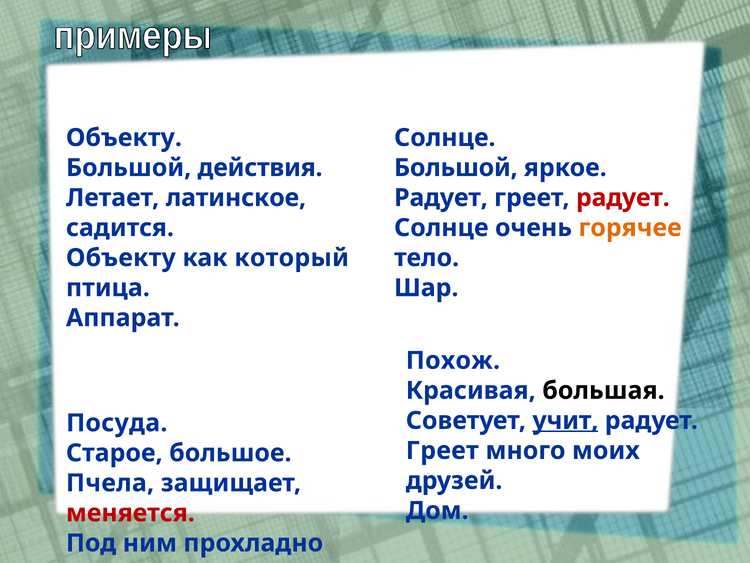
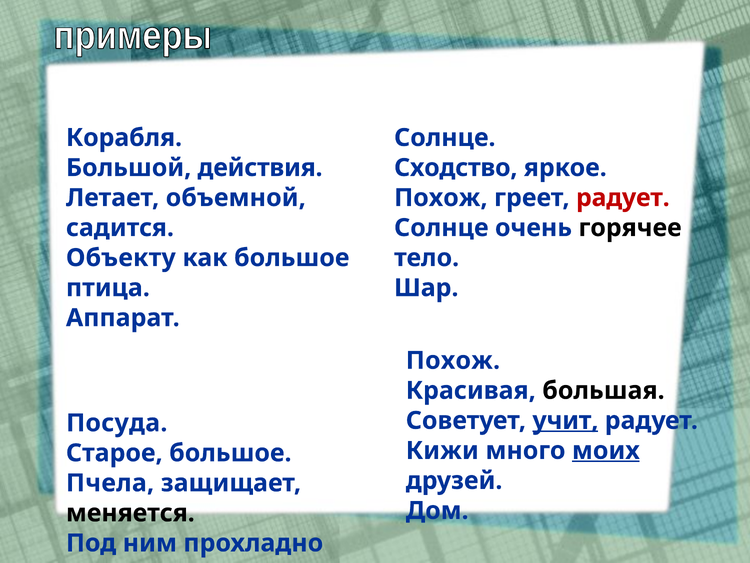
Объекту at (124, 138): Объекту -> Корабля
Большой at (456, 168): Большой -> Сходство
латинское: латинское -> объемной
Радует at (441, 198): Радует -> Похож
горячее colour: orange -> black
как который: который -> большое
Греет at (442, 450): Греет -> Кижи
моих underline: none -> present
меняется colour: red -> black
